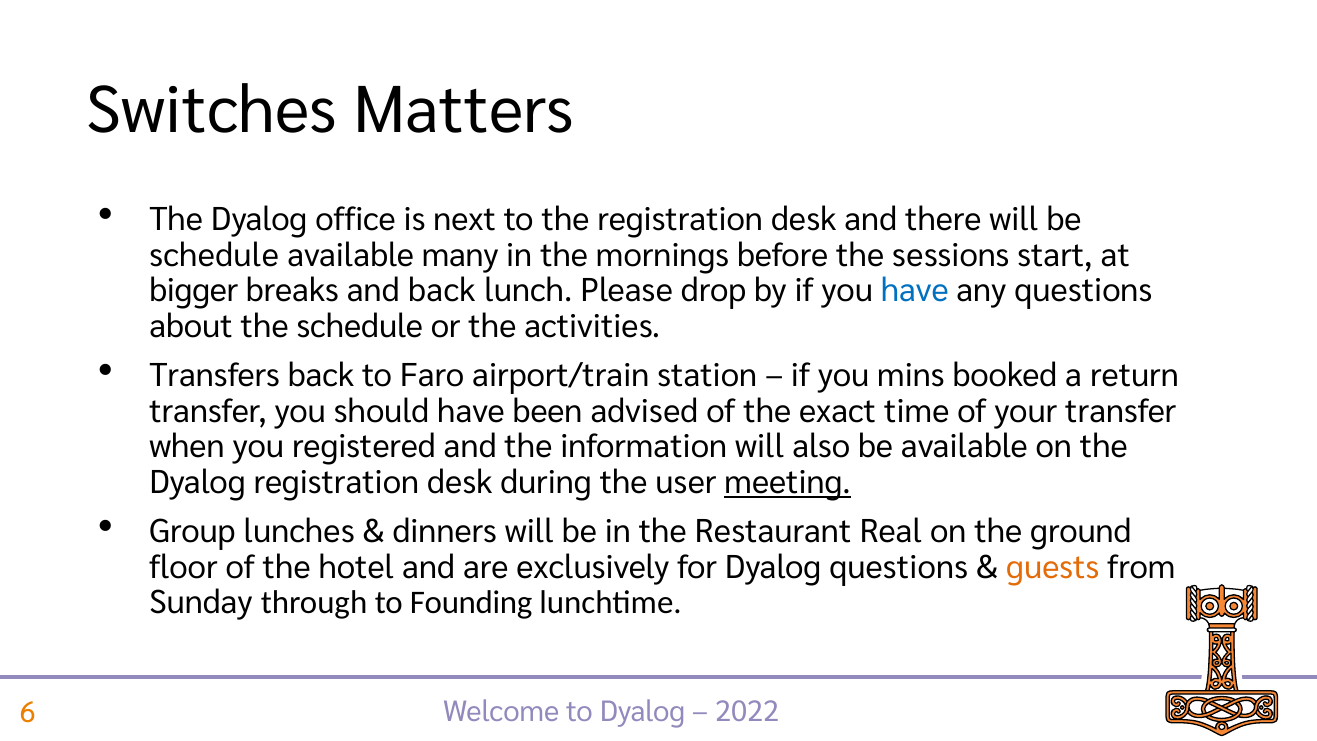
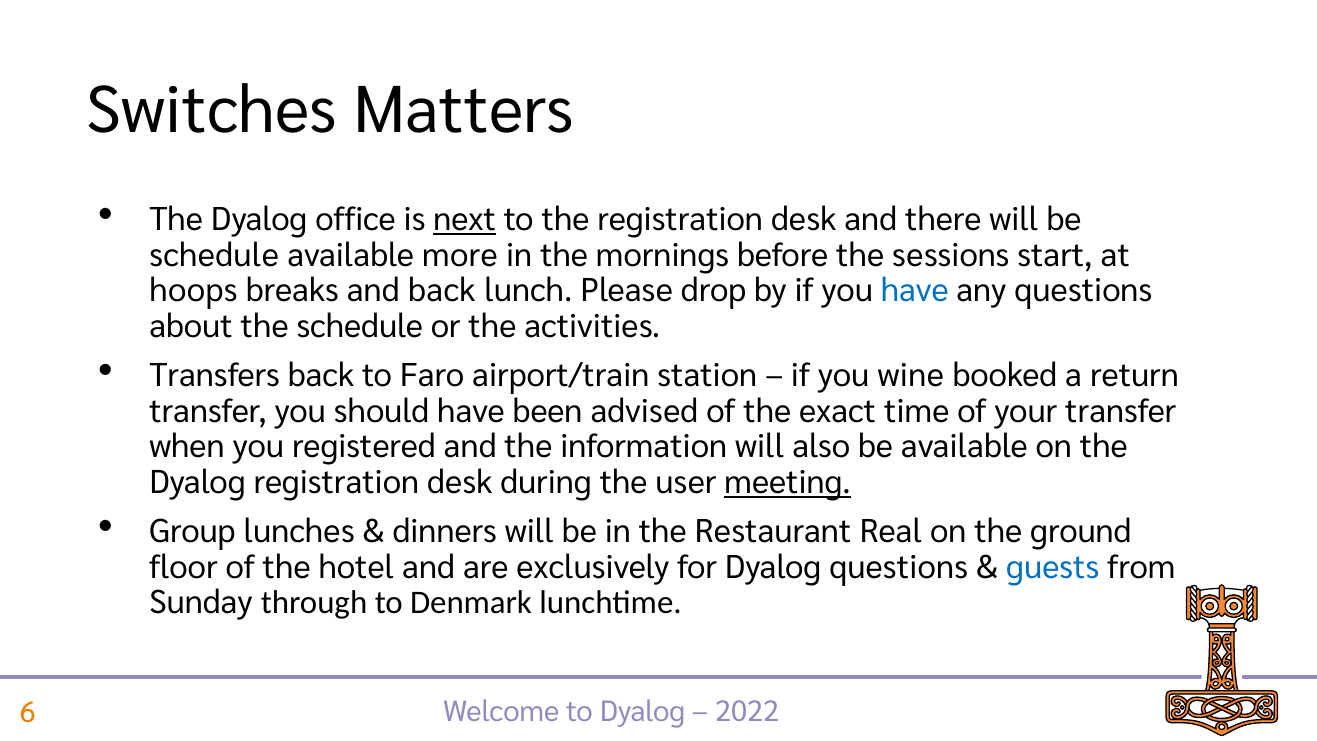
next underline: none -> present
many: many -> more
bigger: bigger -> hoops
mins: mins -> wine
guests colour: orange -> blue
Founding: Founding -> Denmark
